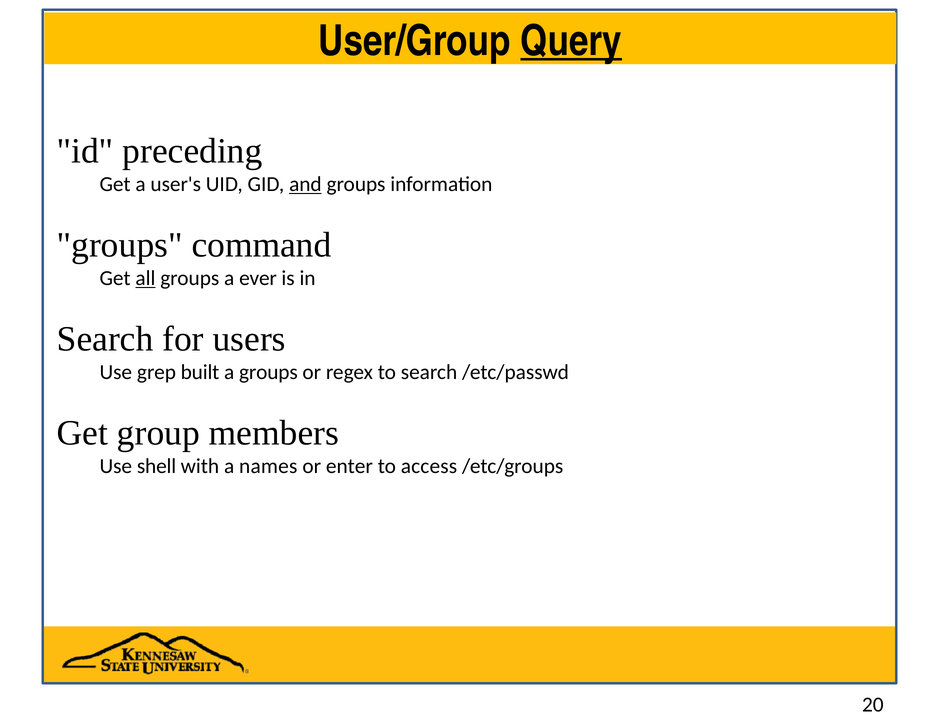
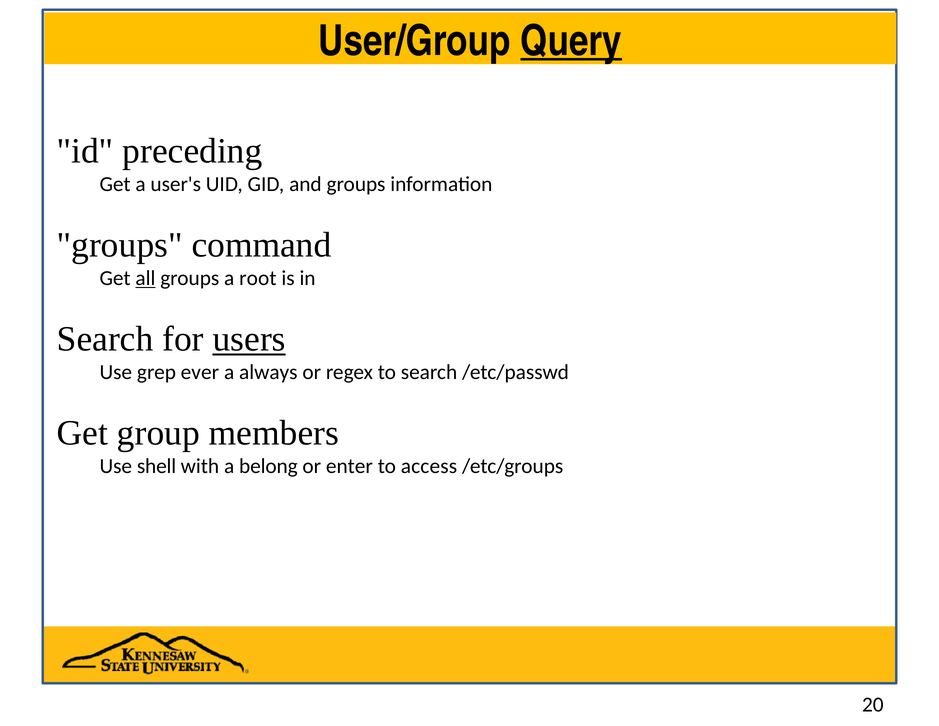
and underline: present -> none
ever: ever -> root
users underline: none -> present
built: built -> ever
a groups: groups -> always
names: names -> belong
